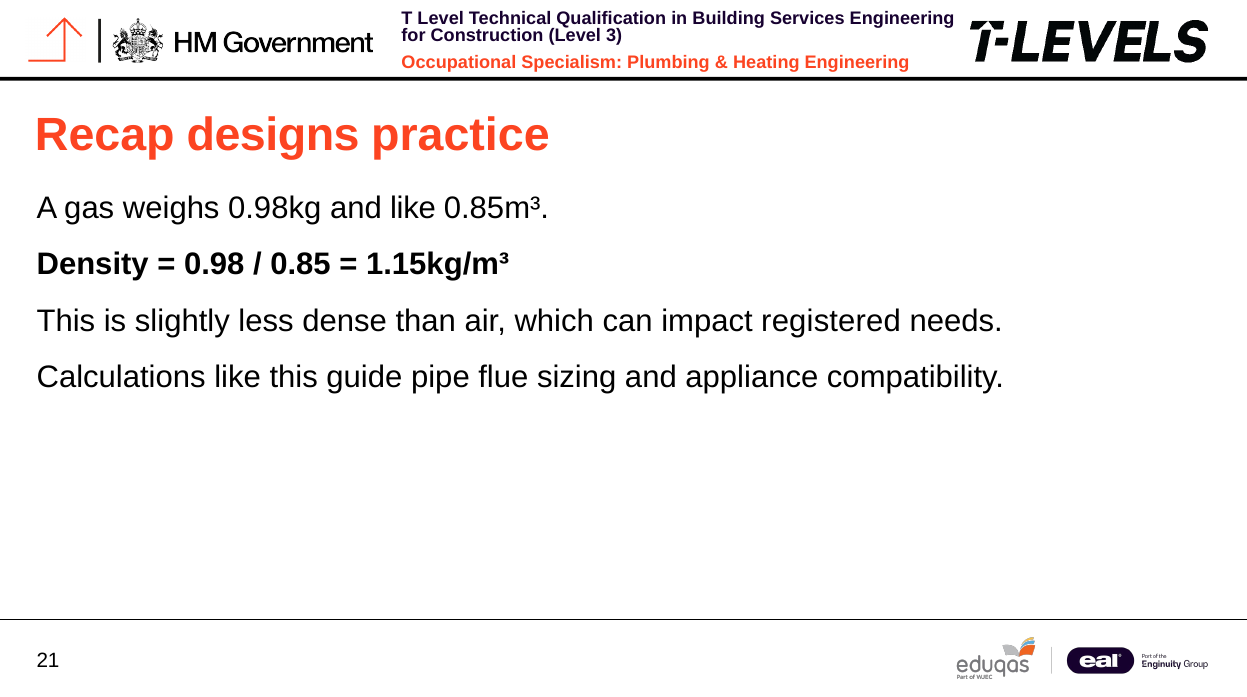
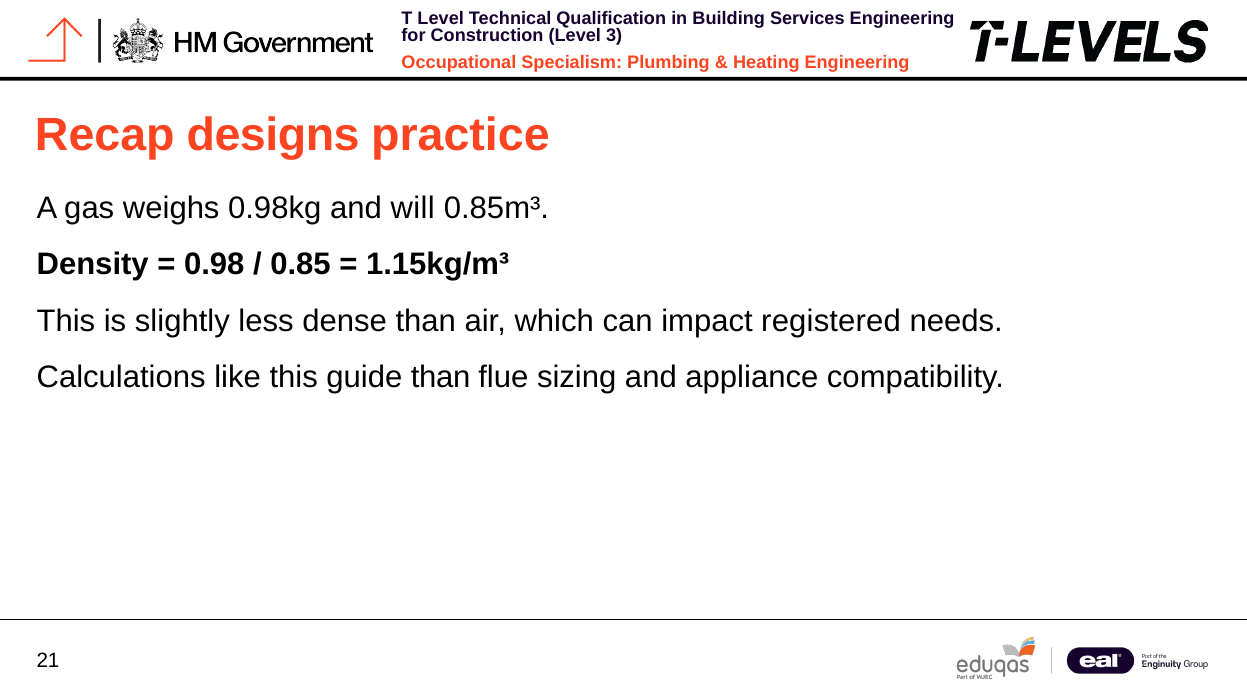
and like: like -> will
guide pipe: pipe -> than
